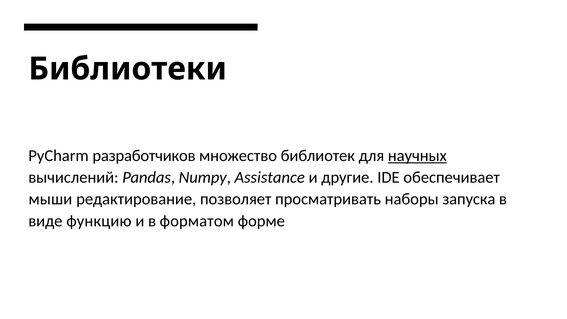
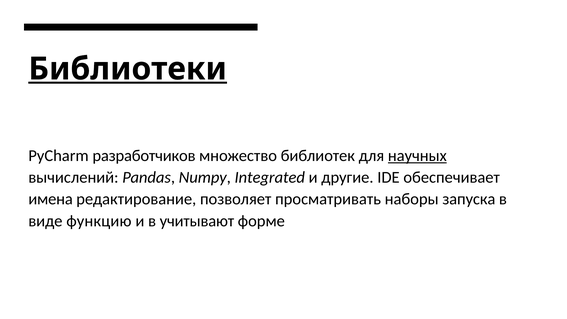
Библиотеки underline: none -> present
Assistance: Assistance -> Integrated
мыши: мыши -> имена
форматом: форматом -> учитывают
